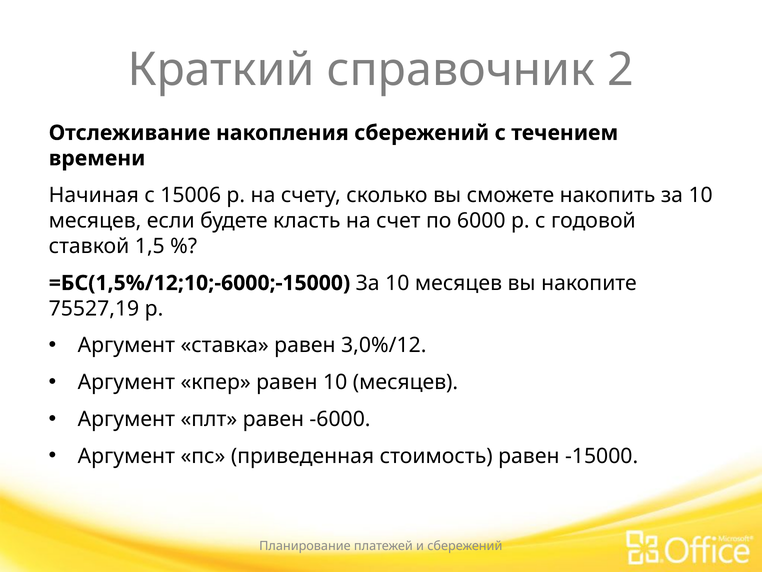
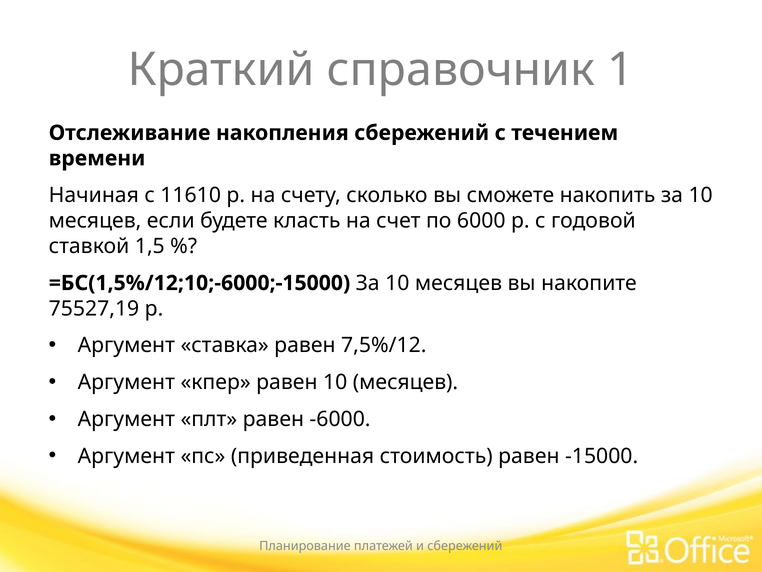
2: 2 -> 1
15006: 15006 -> 11610
3,0%/12: 3,0%/12 -> 7,5%/12
